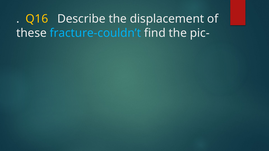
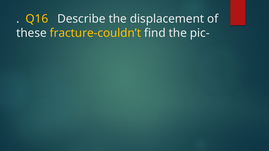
fracture-couldn’t colour: light blue -> yellow
